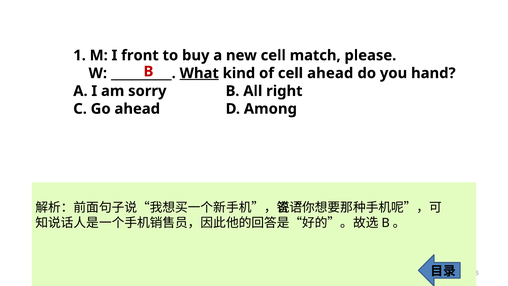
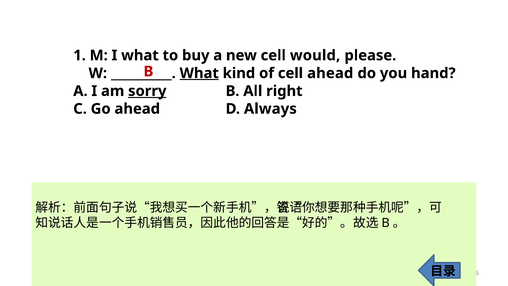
I front: front -> what
match: match -> would
sorry underline: none -> present
Among: Among -> Always
